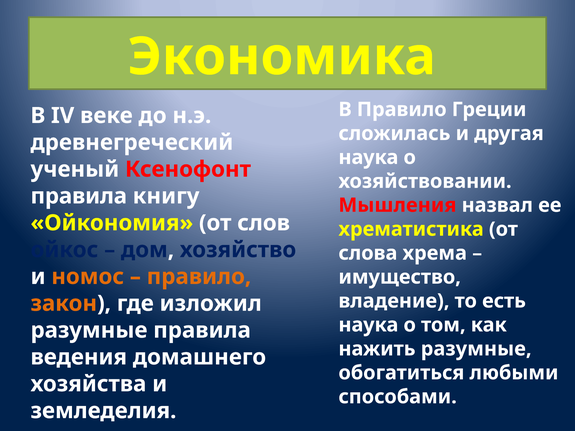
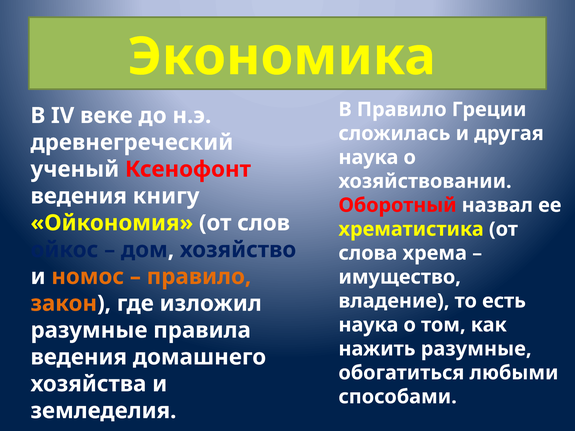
правила at (79, 196): правила -> ведения
Мышления: Мышления -> Оборотный
